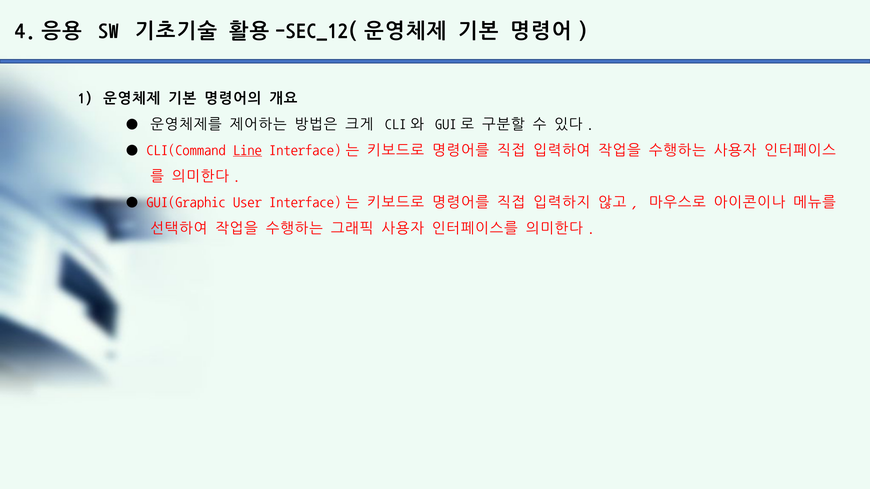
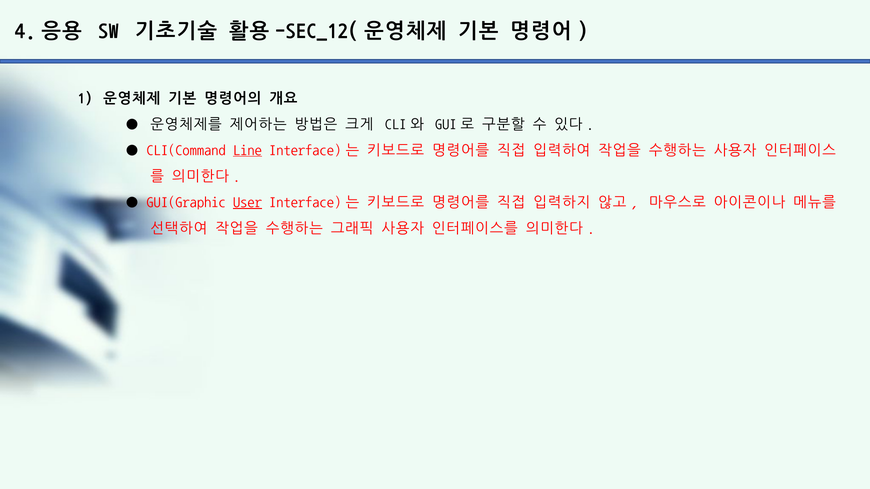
User underline: none -> present
